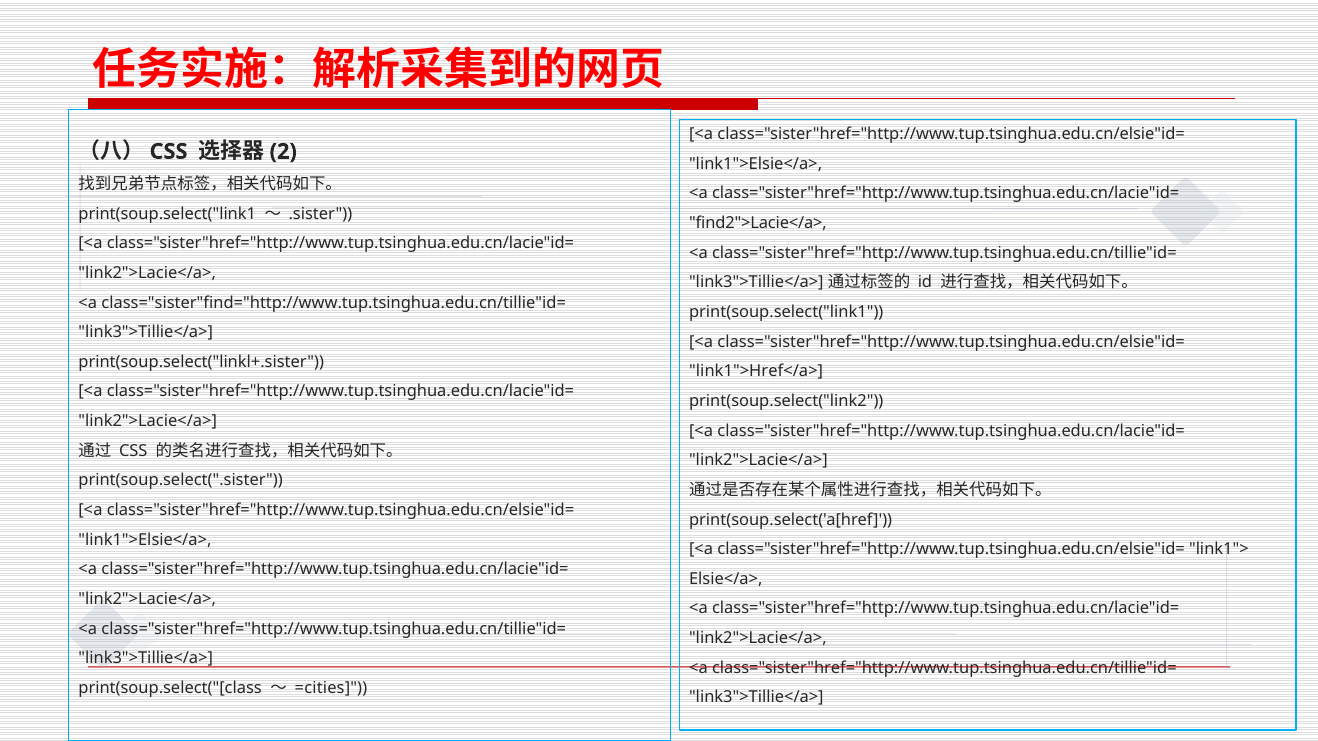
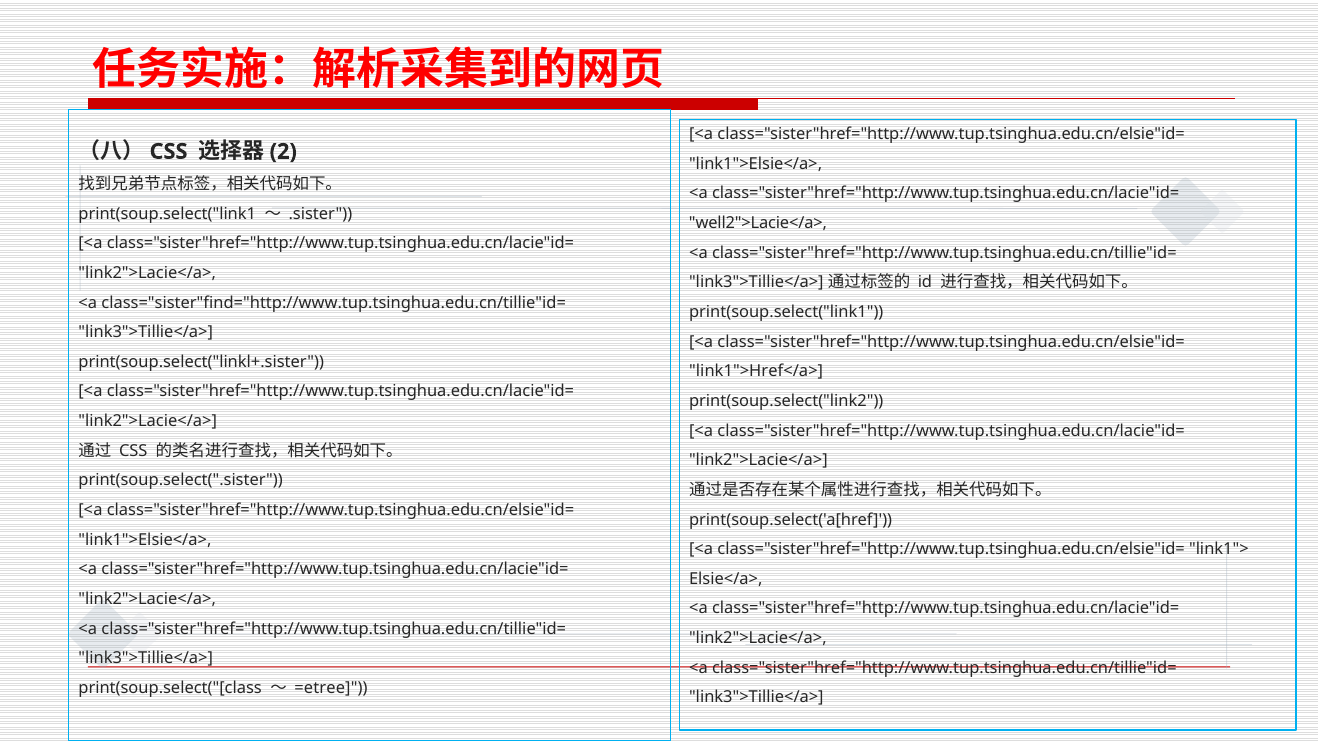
find2">Lacie</a>: find2">Lacie</a> -> well2">Lacie</a>
=cities: =cities -> =etree
